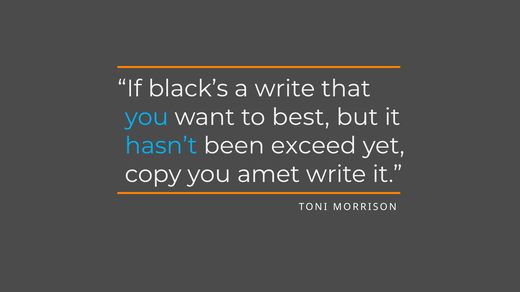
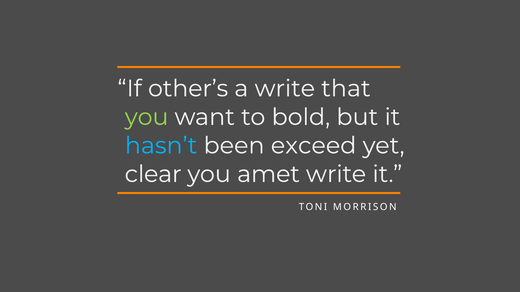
black’s: black’s -> other’s
you at (147, 117) colour: light blue -> light green
best: best -> bold
copy: copy -> clear
